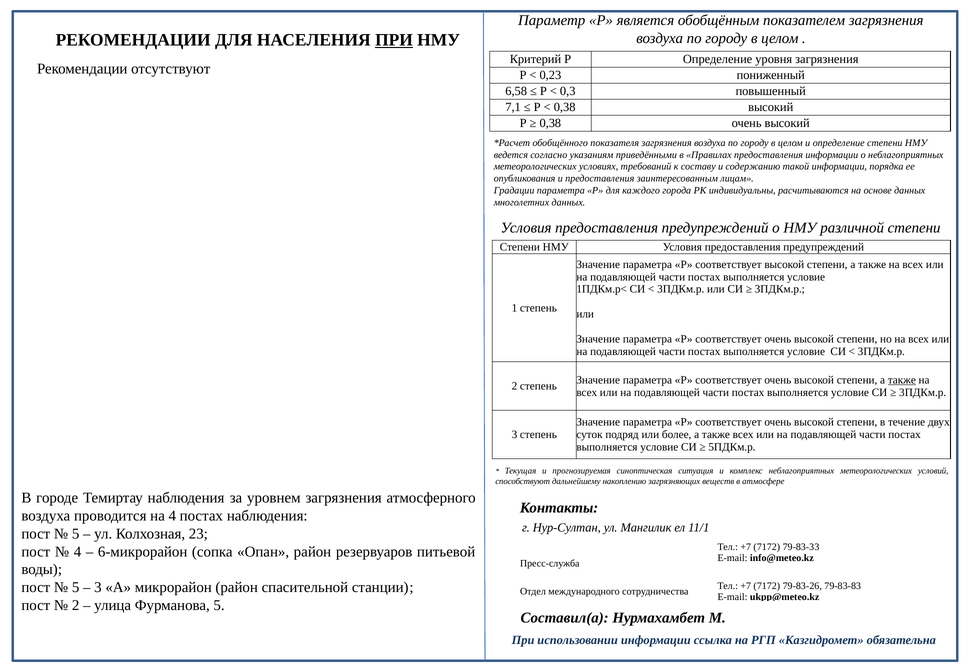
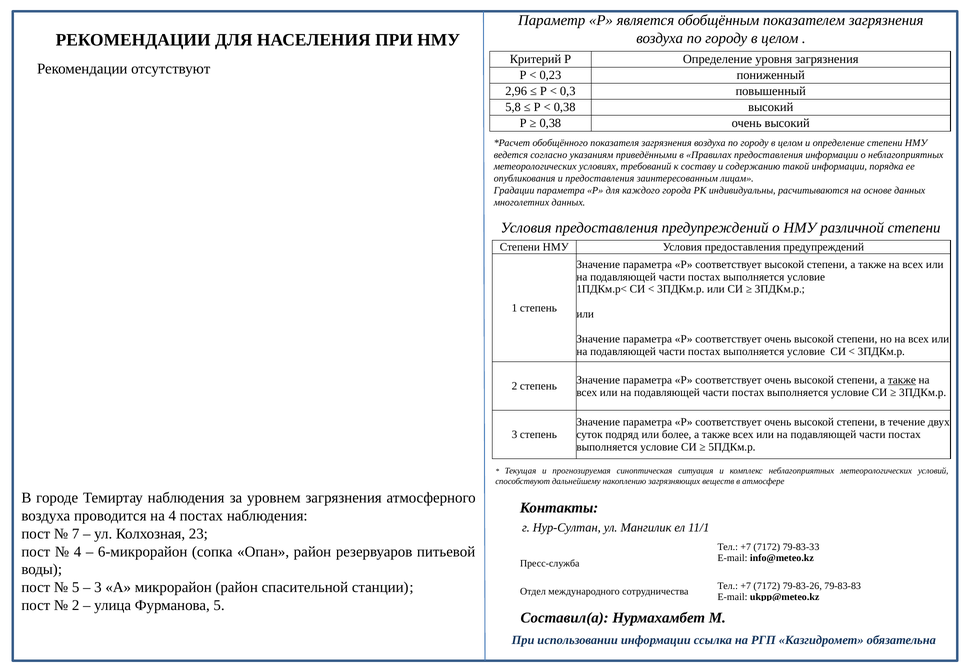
ПРИ at (394, 40) underline: present -> none
6,58: 6,58 -> 2,96
7,1: 7,1 -> 5,8
5 at (76, 533): 5 -> 7
